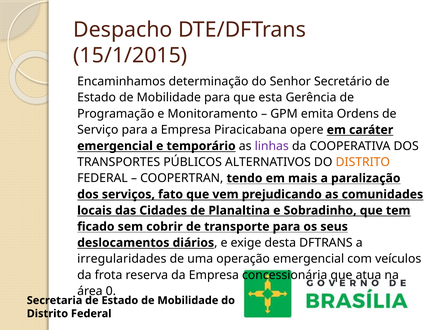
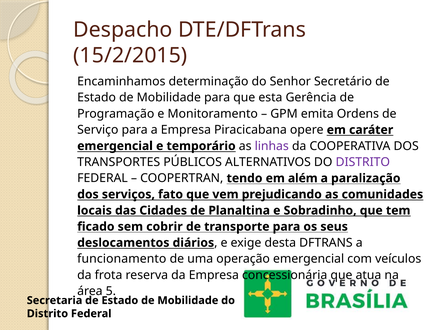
15/1/2015: 15/1/2015 -> 15/2/2015
DISTRITO at (363, 162) colour: orange -> purple
mais: mais -> além
irregularidades: irregularidades -> funcionamento
0: 0 -> 5
